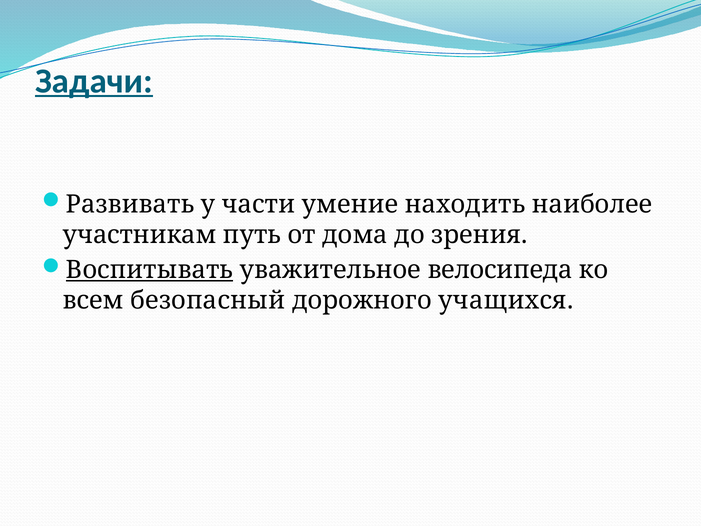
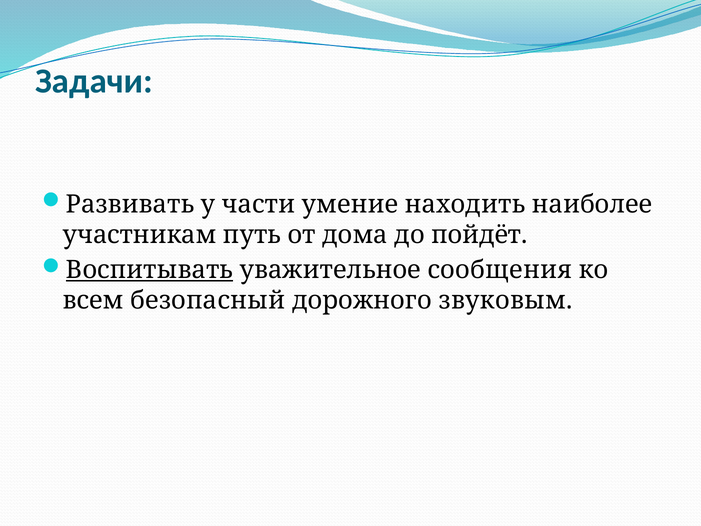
Задачи underline: present -> none
зрения: зрения -> пойдёт
велосипеда: велосипеда -> сообщения
учащихся: учащихся -> звуковым
